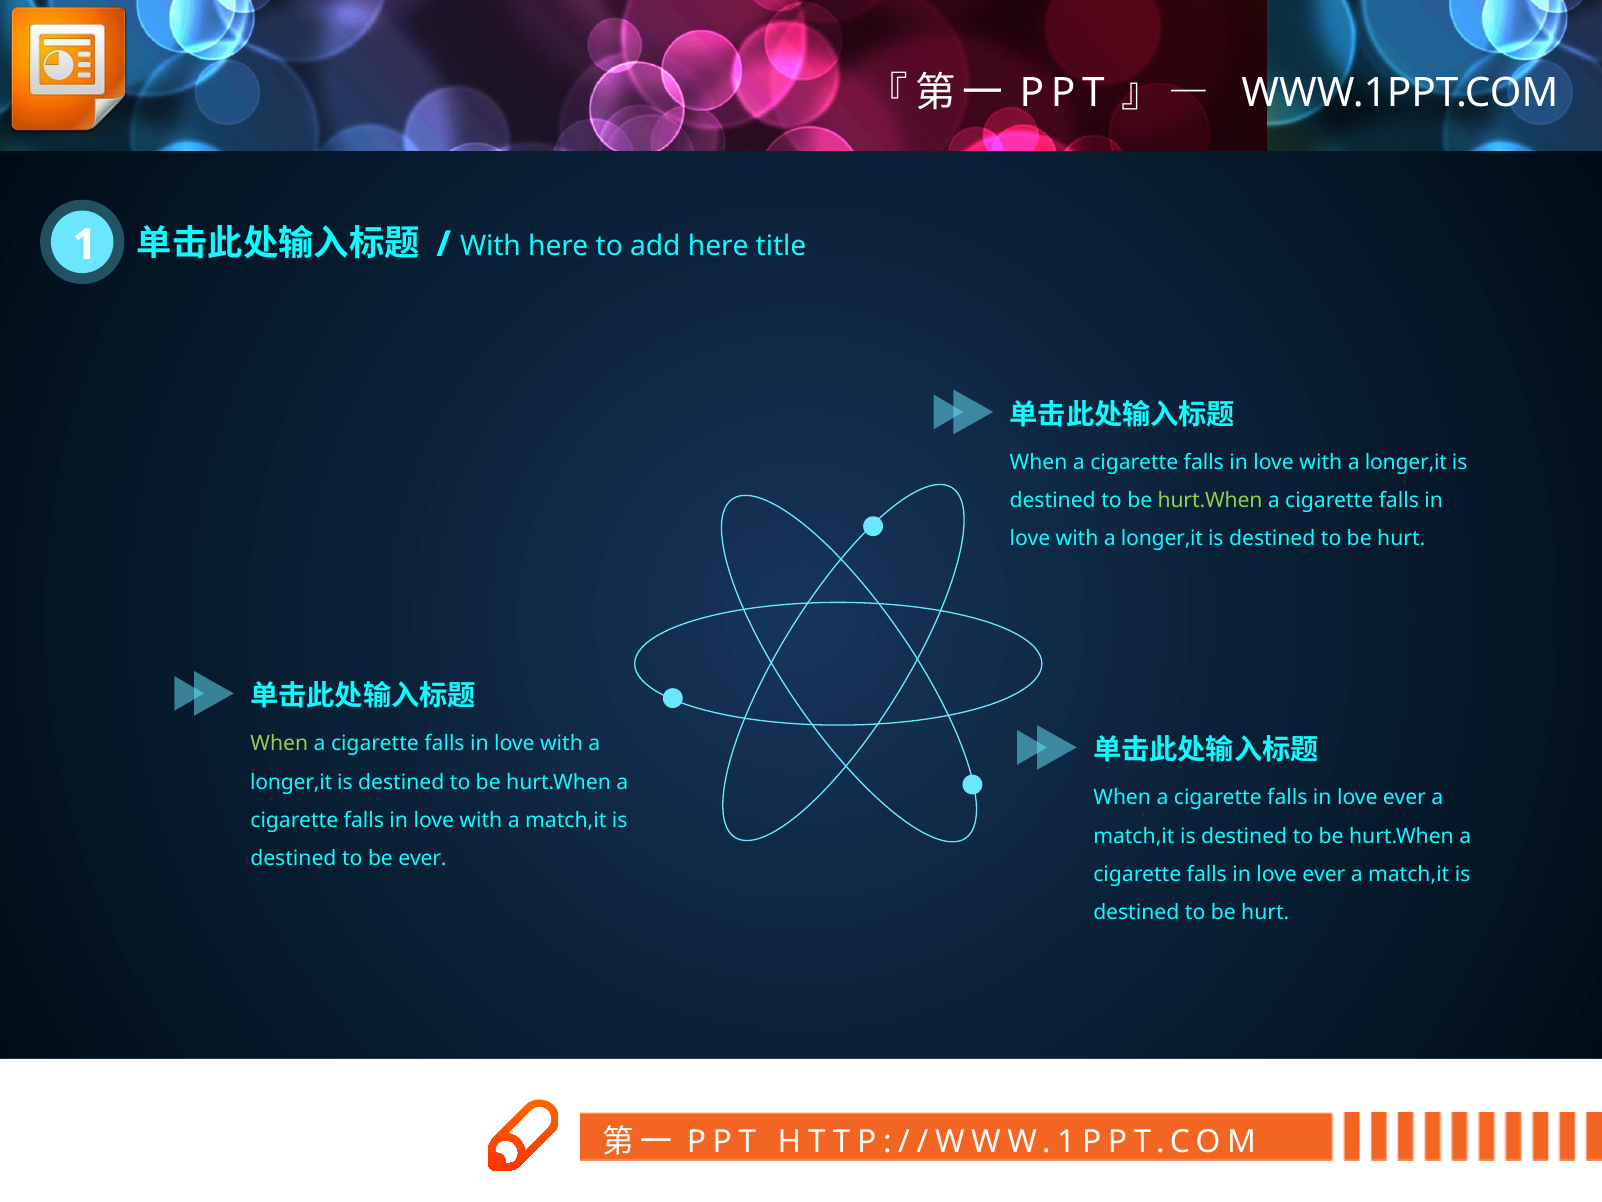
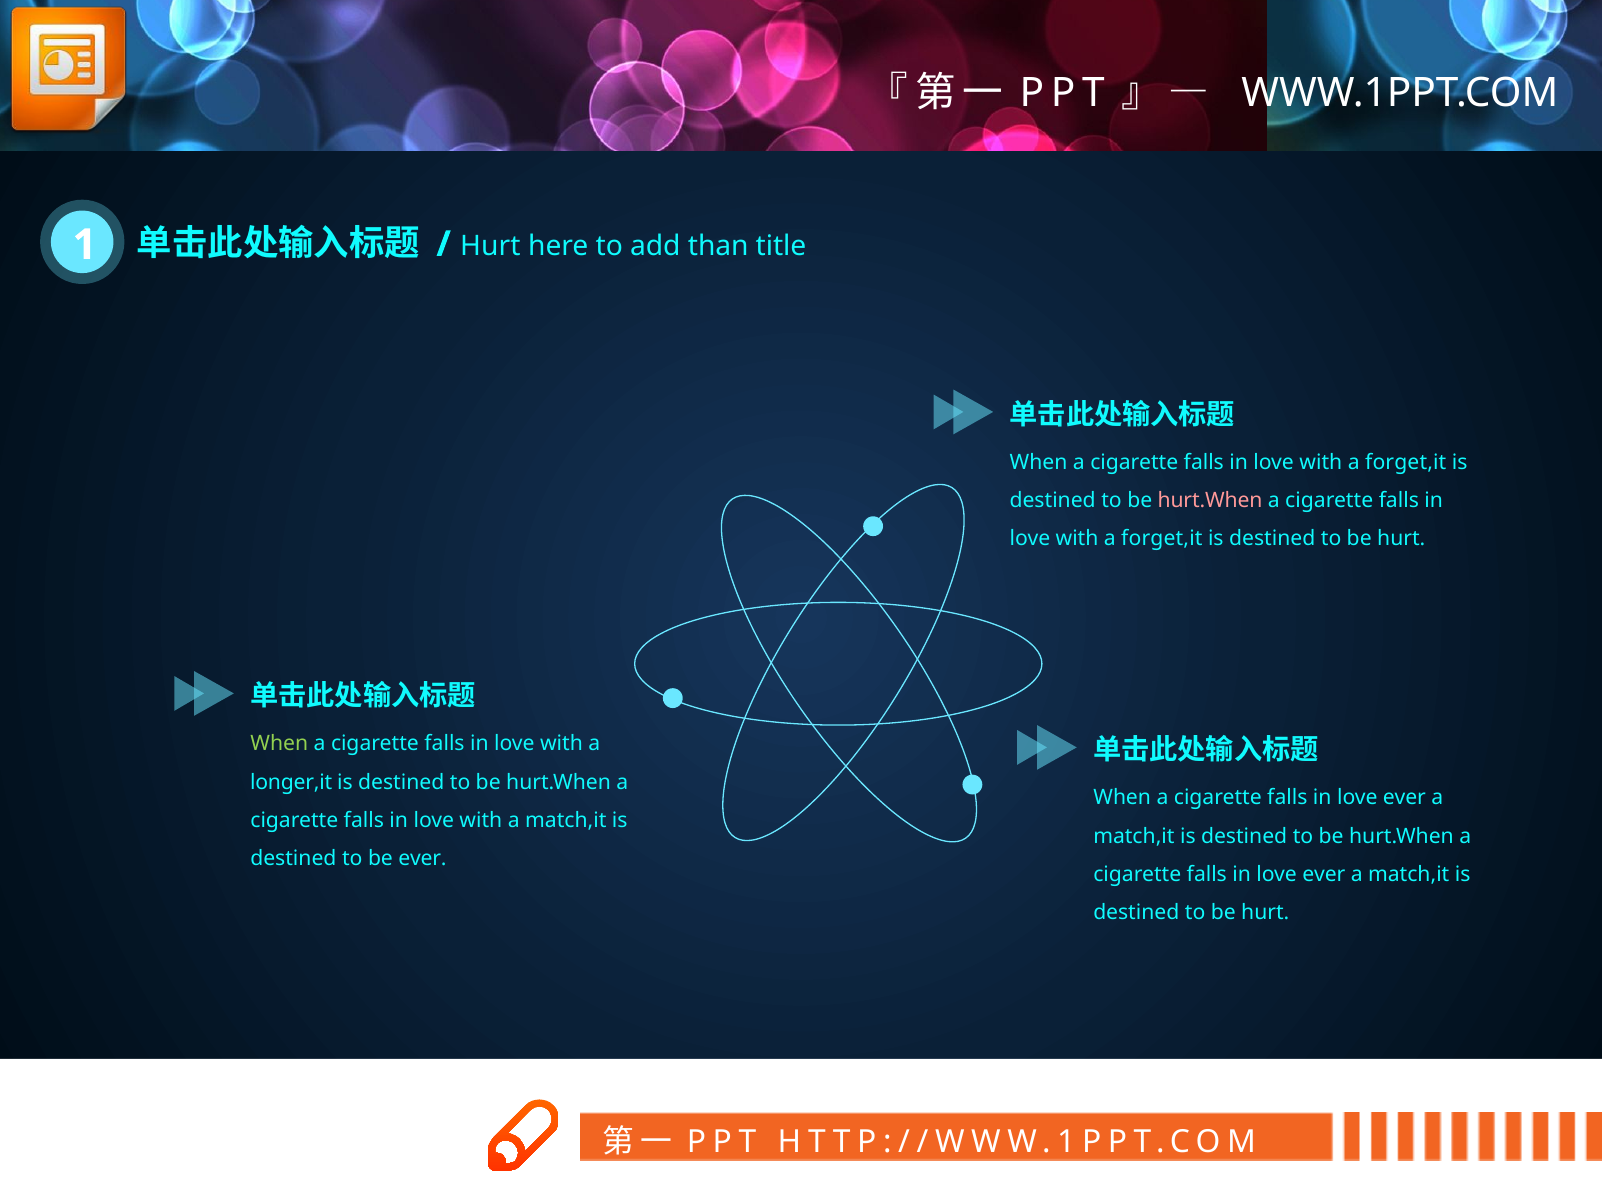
With at (490, 246): With -> Hurt
add here: here -> than
longer,it at (1406, 462): longer,it -> forget,it
hurt.When at (1210, 500) colour: light green -> pink
longer,it at (1162, 538): longer,it -> forget,it
